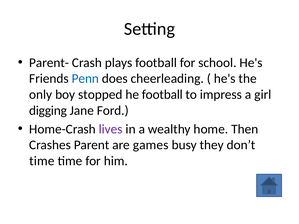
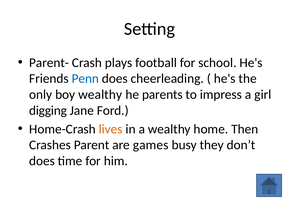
boy stopped: stopped -> wealthy
he football: football -> parents
lives colour: purple -> orange
time at (42, 161): time -> does
